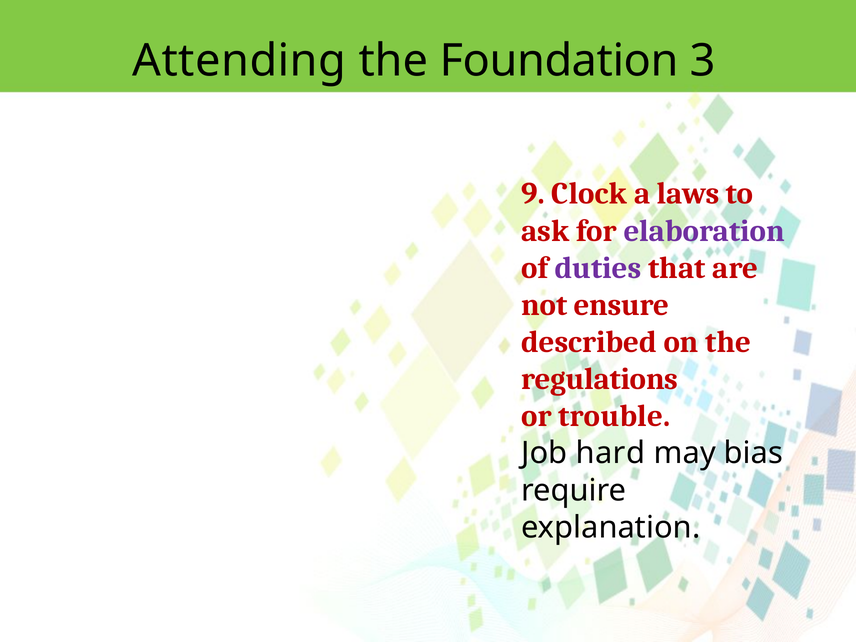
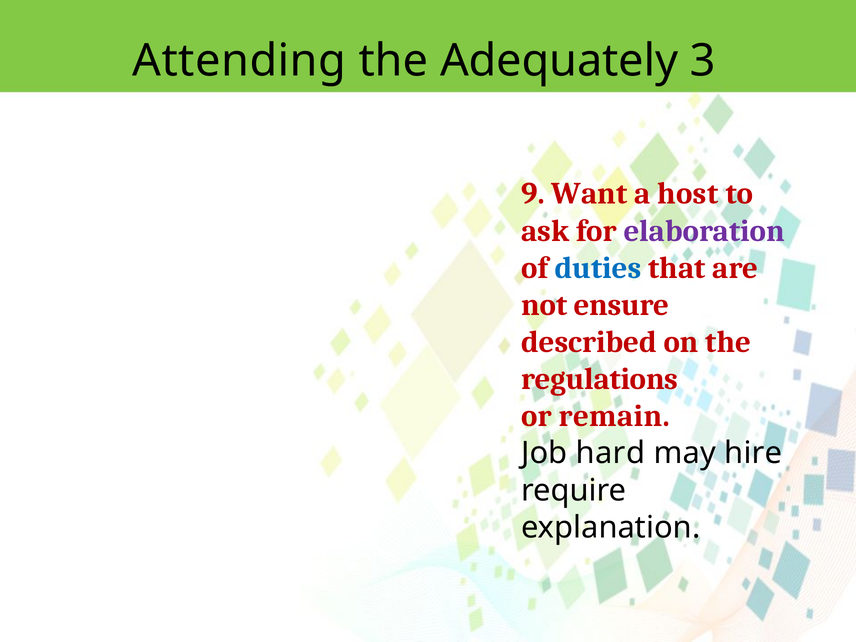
Foundation: Foundation -> Adequately
Clock: Clock -> Want
laws: laws -> host
duties colour: purple -> blue
trouble: trouble -> remain
bias: bias -> hire
